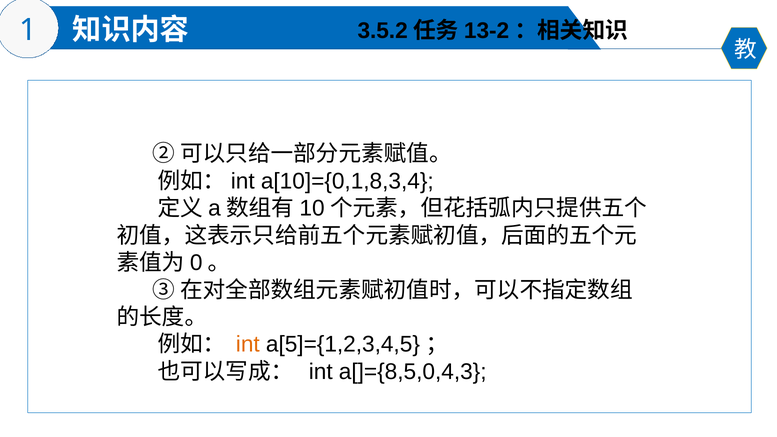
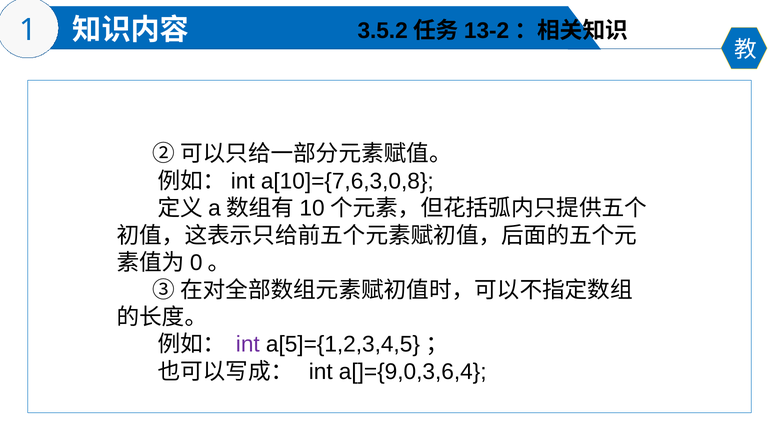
a[10]={0,1,8,3,4: a[10]={0,1,8,3,4 -> a[10]={7,6,3,0,8
int at (248, 344) colour: orange -> purple
a[]={8,5,0,4,3: a[]={8,5,0,4,3 -> a[]={9,0,3,6,4
